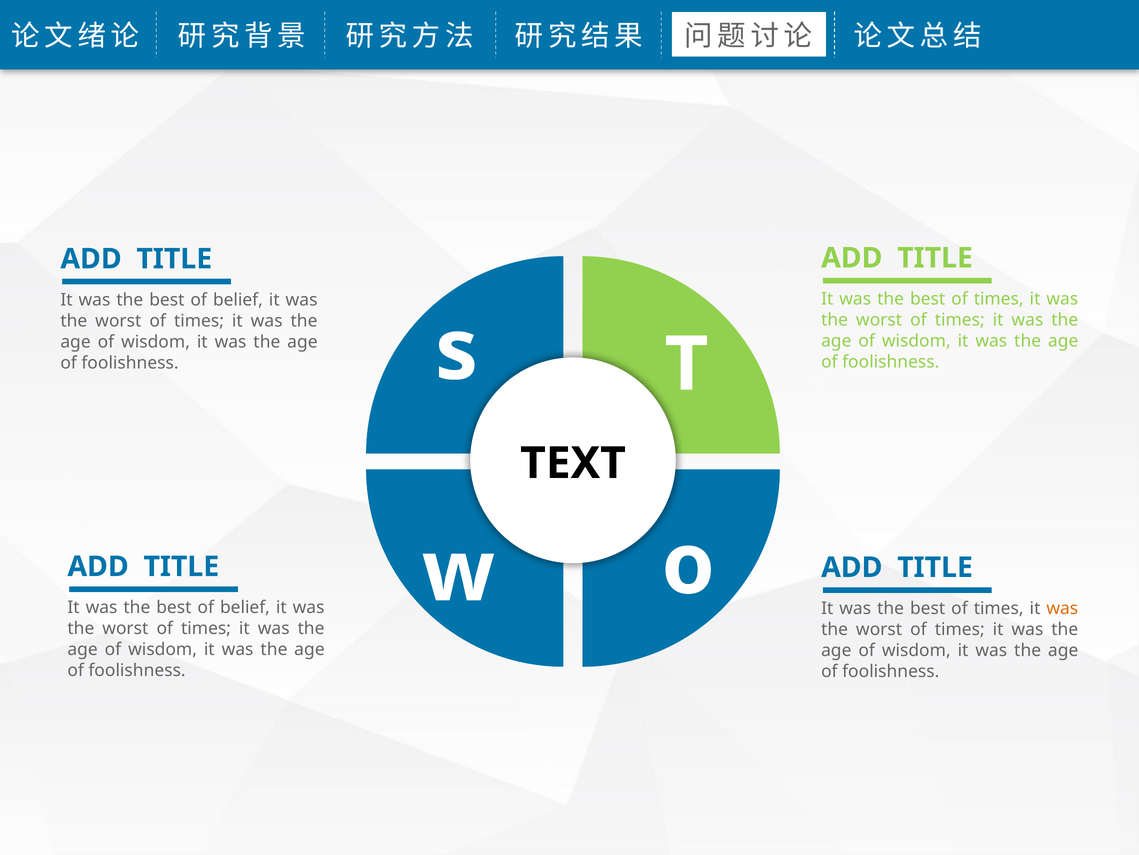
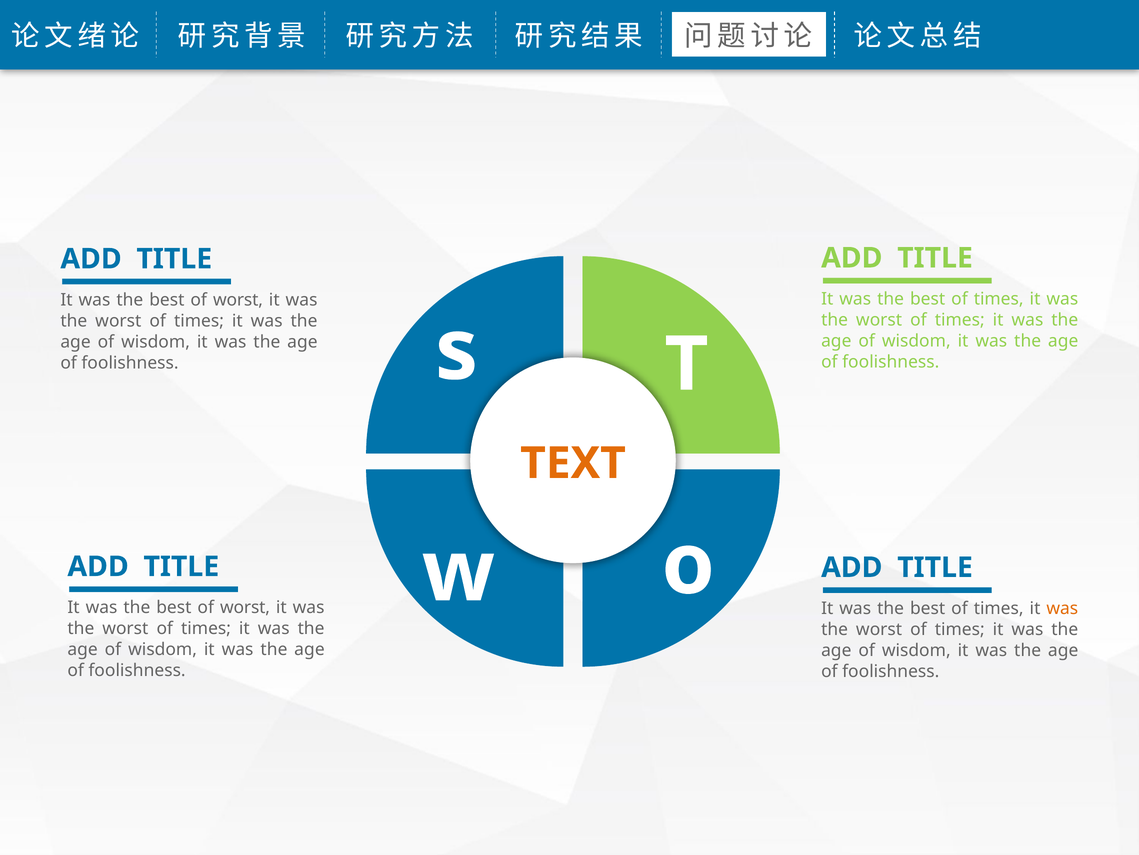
belief at (238, 300): belief -> worst
TEXT colour: black -> orange
belief at (245, 607): belief -> worst
